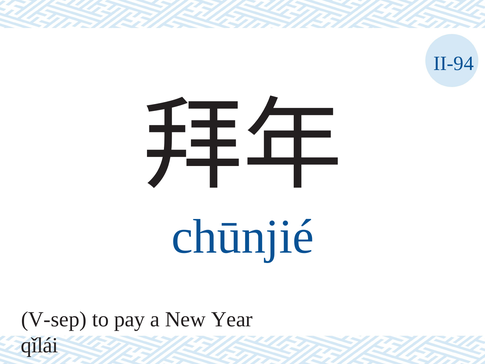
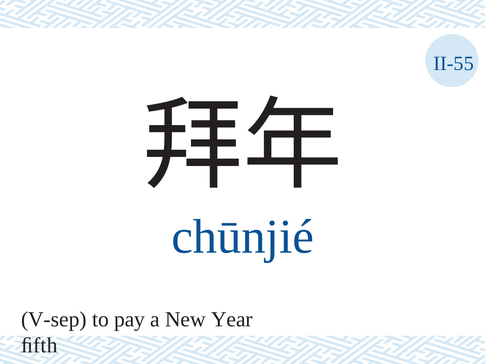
II-94: II-94 -> II-55
qǐlái: qǐlái -> ﬁfth
